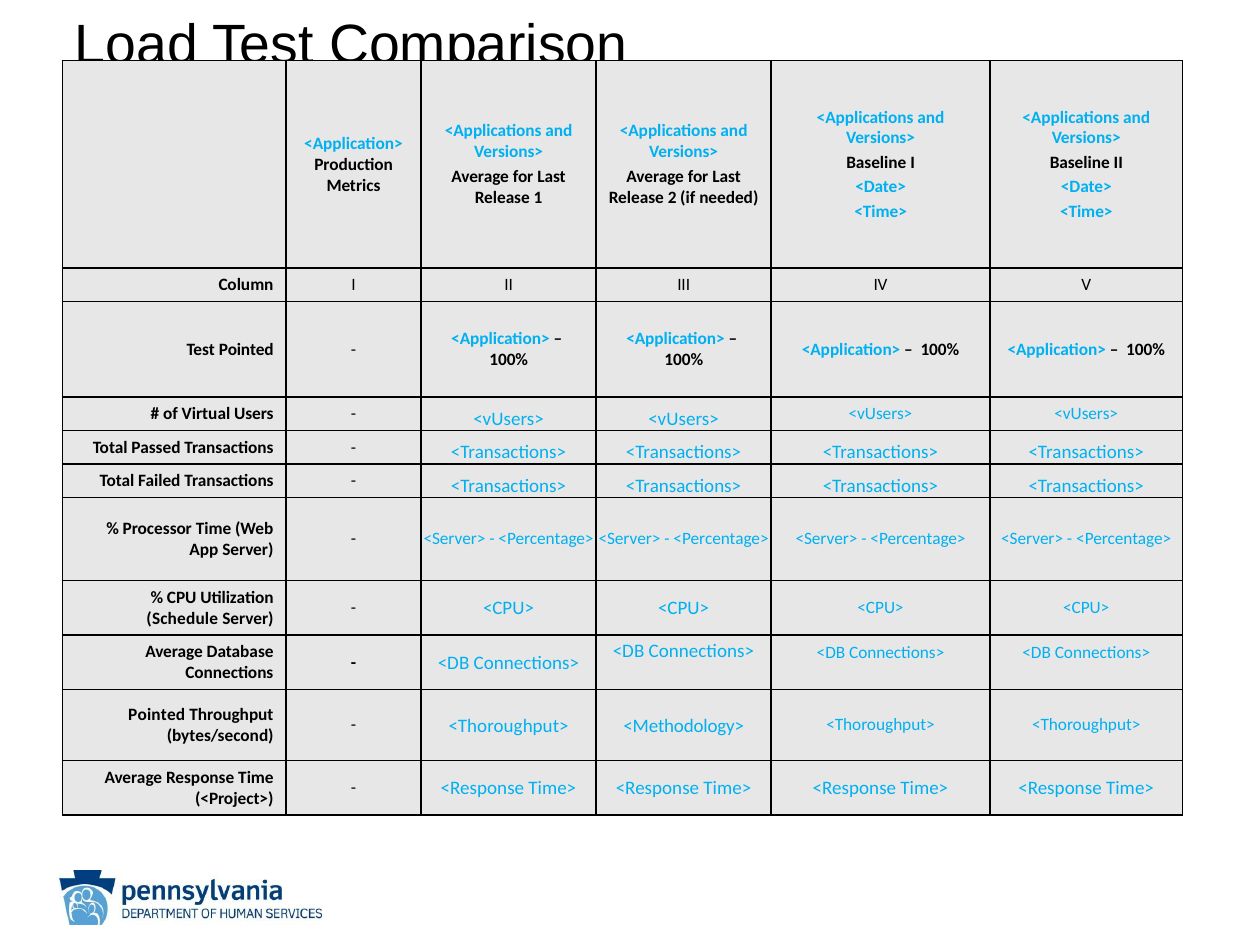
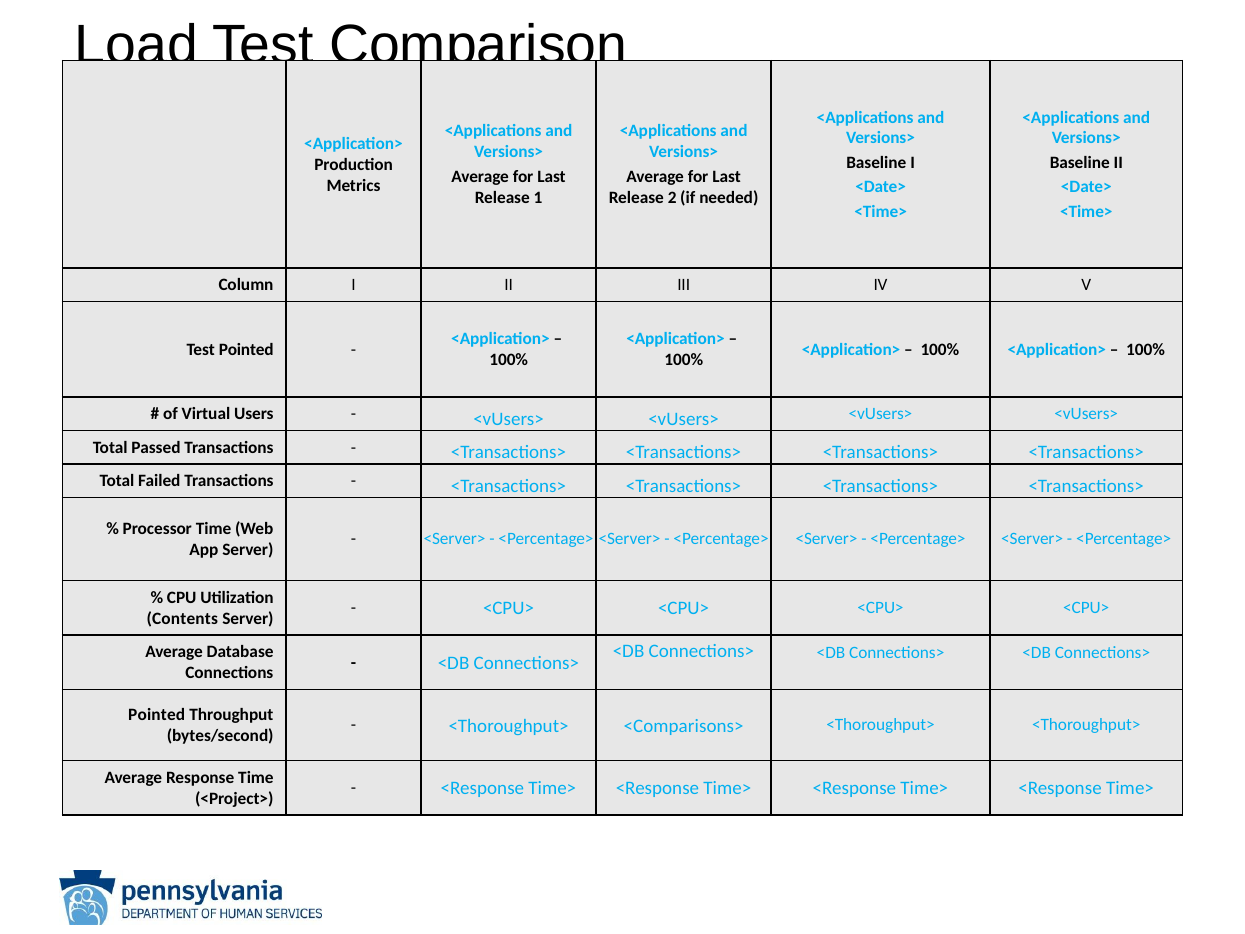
Schedule: Schedule -> Contents
<Methodology>: <Methodology> -> <Comparisons>
